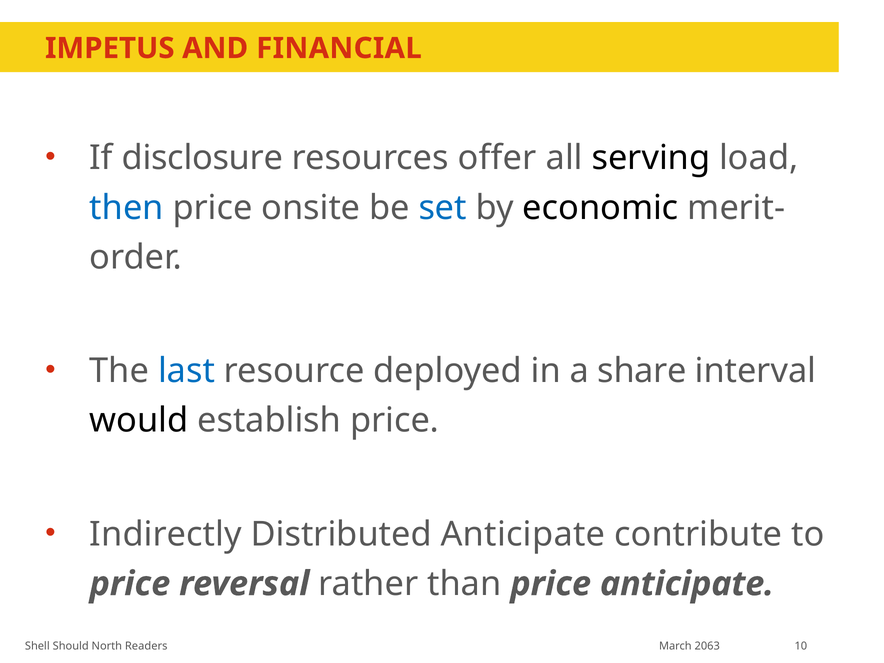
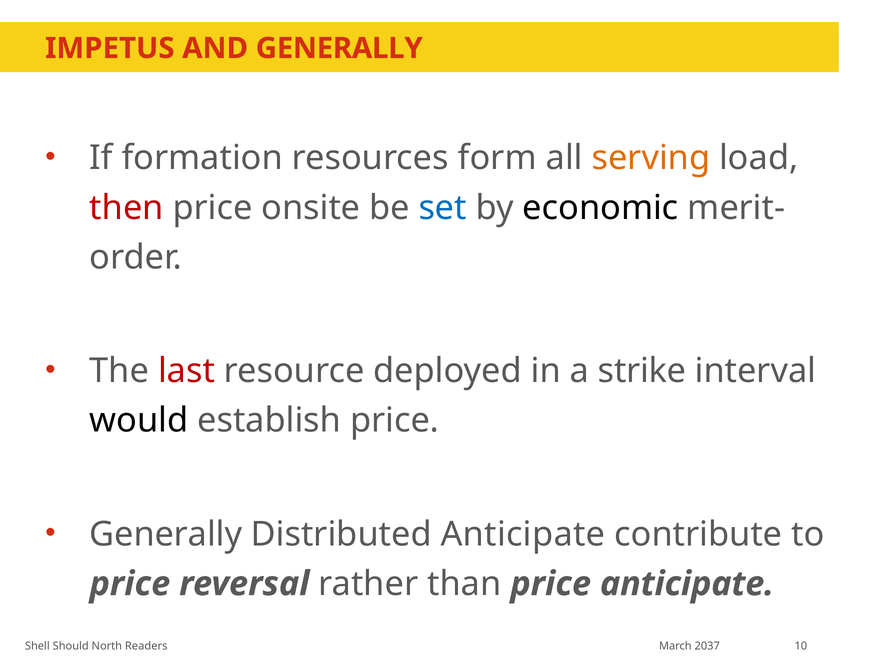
AND FINANCIAL: FINANCIAL -> GENERALLY
disclosure: disclosure -> formation
offer: offer -> form
serving colour: black -> orange
then colour: blue -> red
last colour: blue -> red
share: share -> strike
Indirectly at (166, 534): Indirectly -> Generally
2063: 2063 -> 2037
